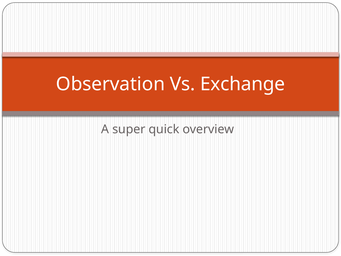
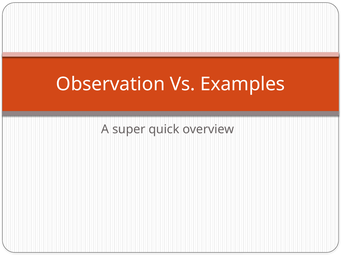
Exchange: Exchange -> Examples
